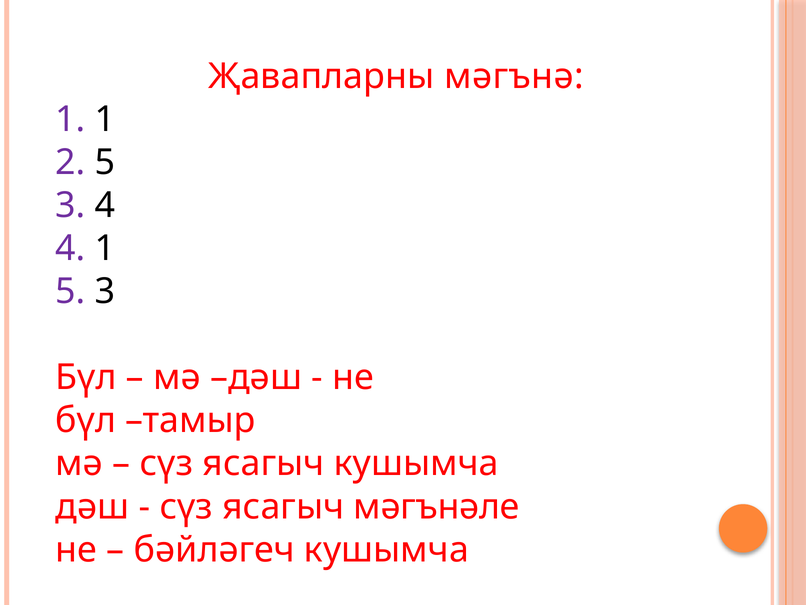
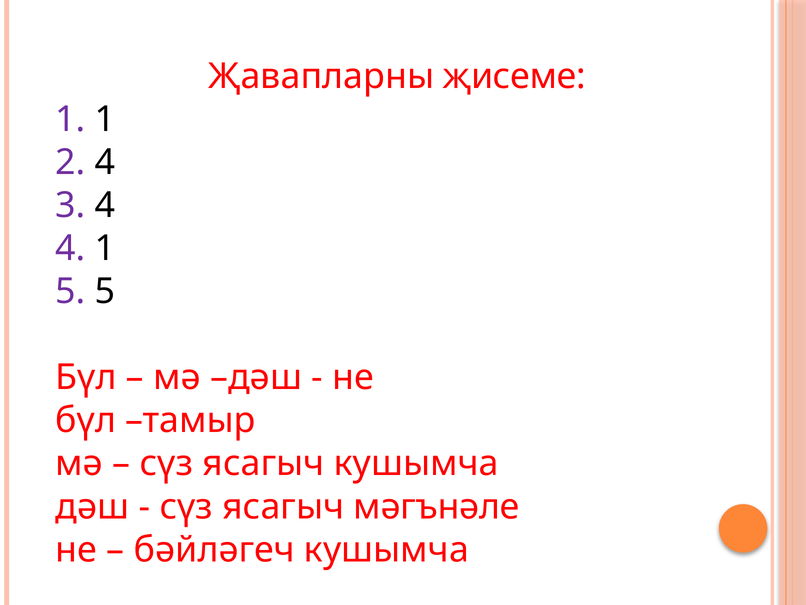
мәгънә: мәгънә -> җисеме
2 5: 5 -> 4
3 at (105, 291): 3 -> 5
